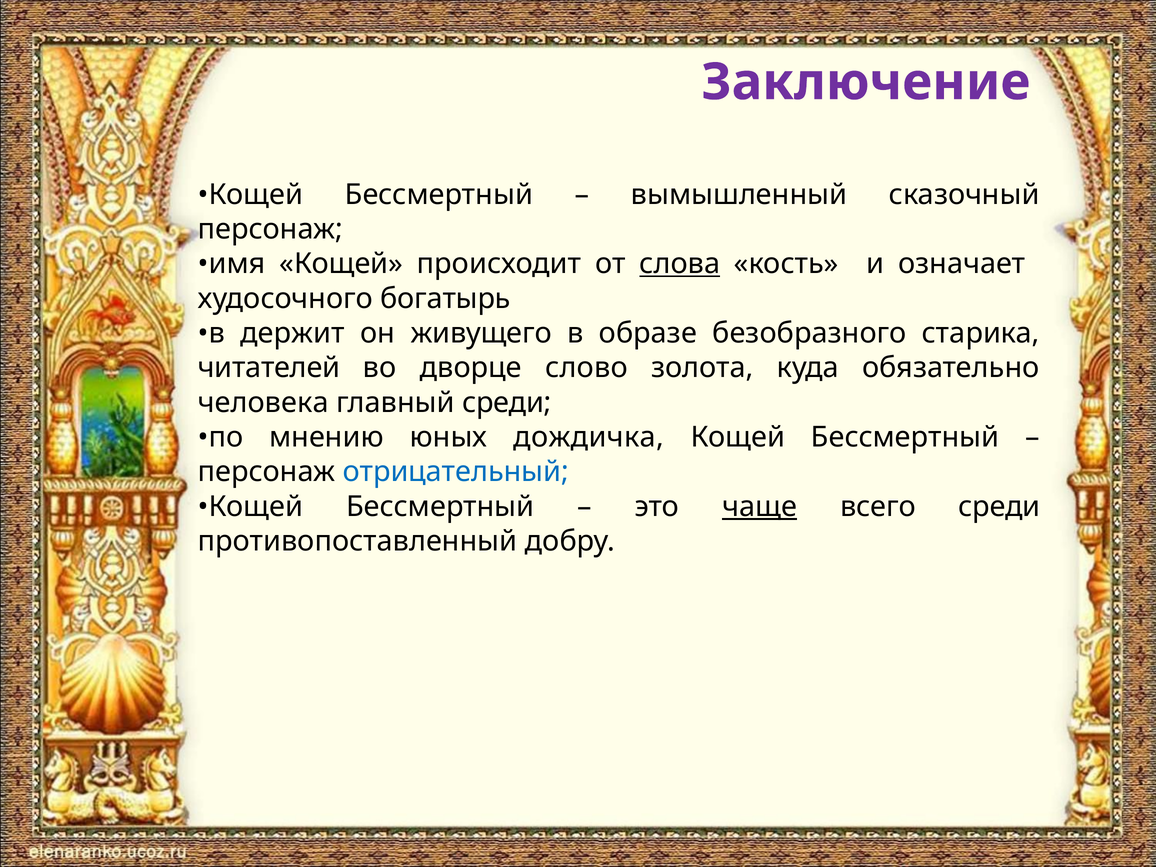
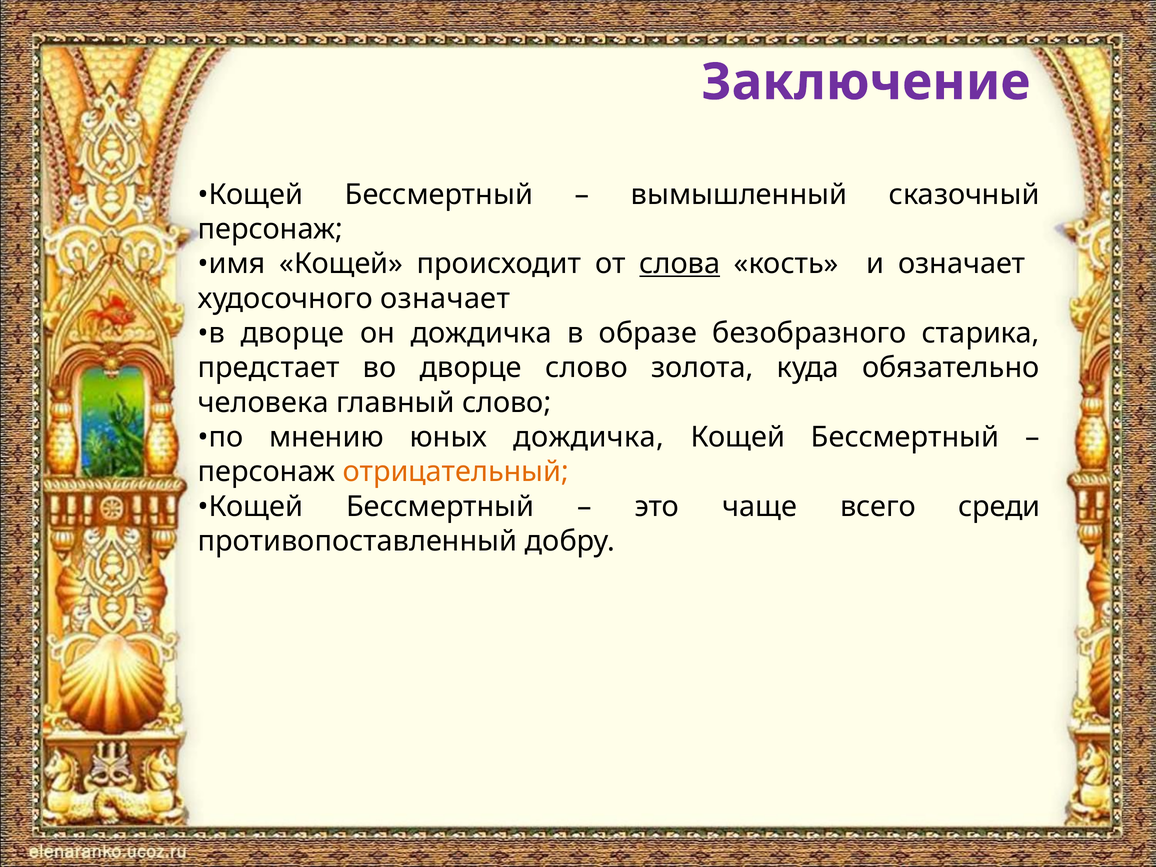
худосочного богатырь: богатырь -> означает
в держит: держит -> дворце
он живущего: живущего -> дождичка
читателей: читателей -> предстает
главный среди: среди -> слово
отрицательный colour: blue -> orange
чаще underline: present -> none
